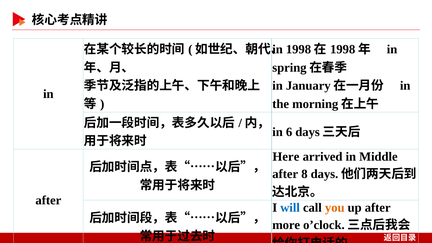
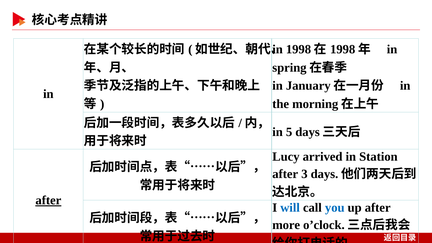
6: 6 -> 5
Here: Here -> Lucy
Middle: Middle -> Station
8: 8 -> 3
after at (48, 200) underline: none -> present
you colour: orange -> blue
